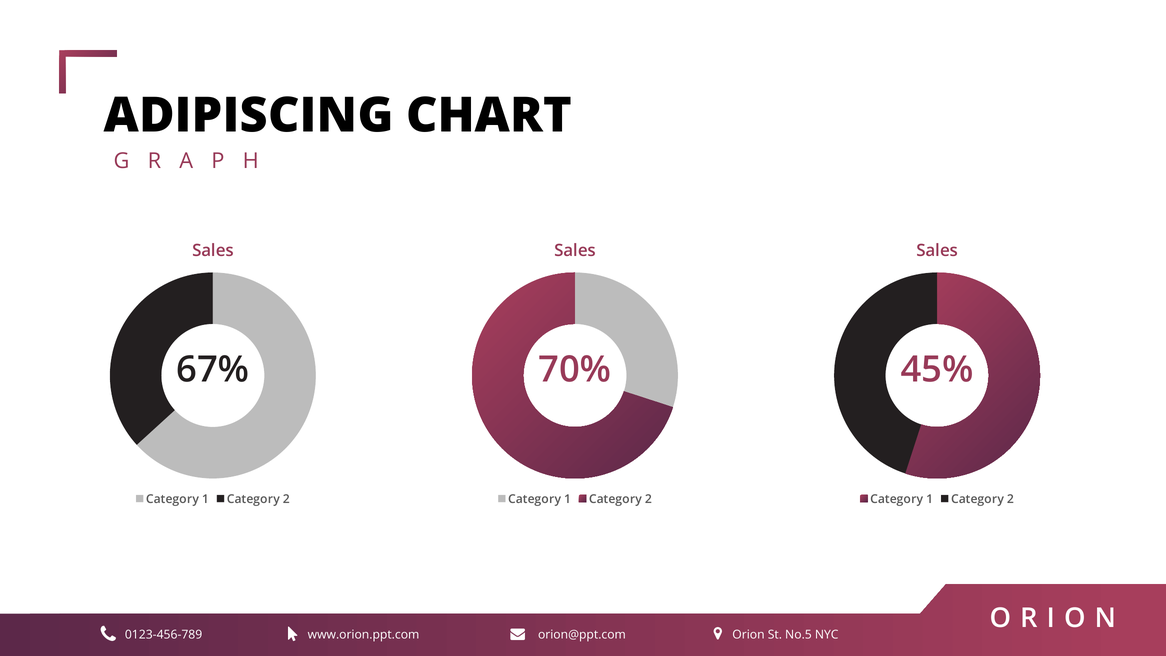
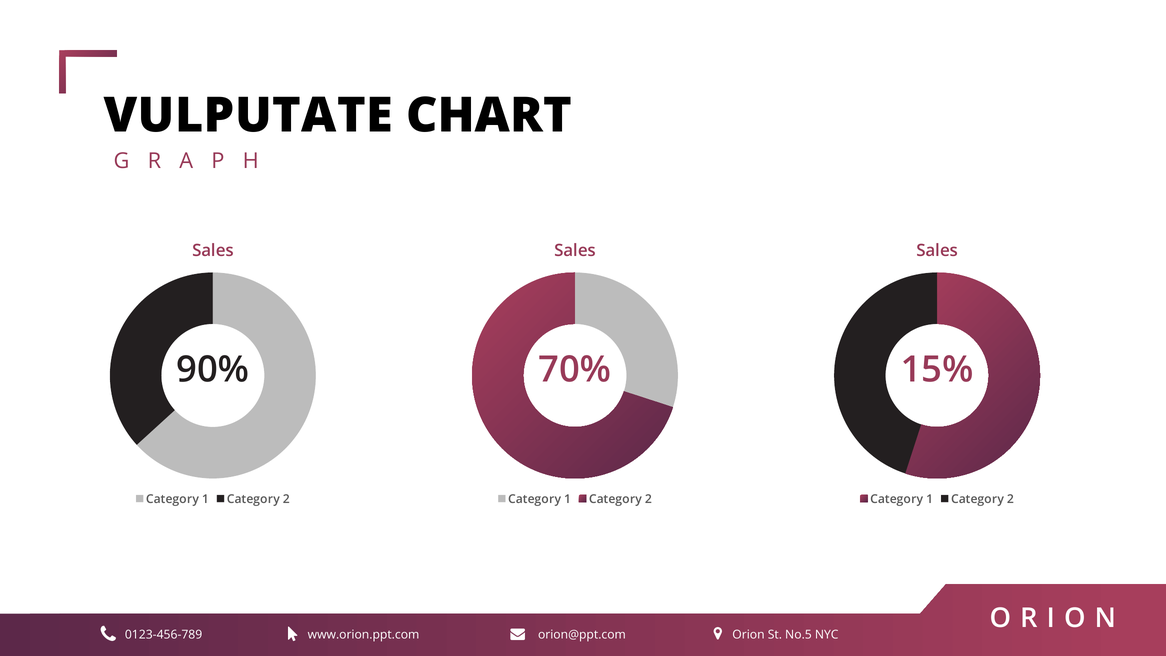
ADIPISCING: ADIPISCING -> VULPUTATE
67%: 67% -> 90%
45%: 45% -> 15%
